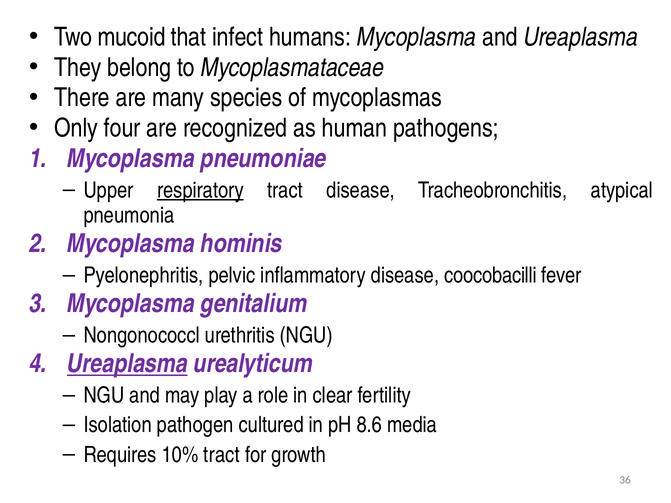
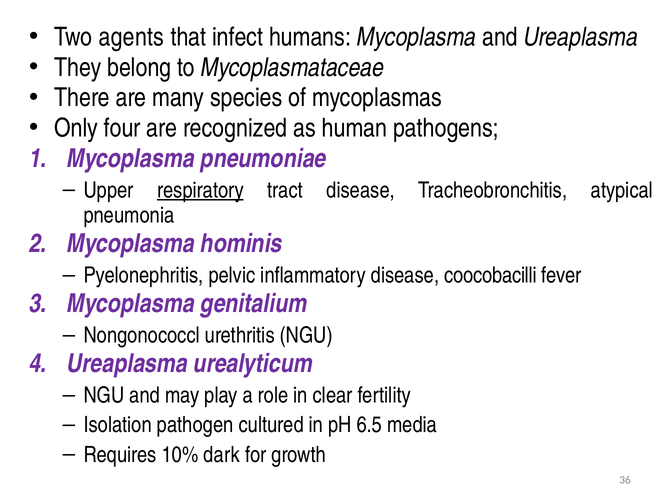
mucoid: mucoid -> agents
Ureaplasma at (127, 364) underline: present -> none
8.6: 8.6 -> 6.5
10% tract: tract -> dark
